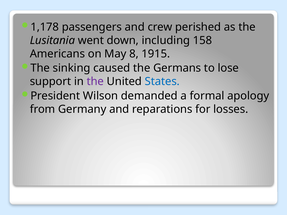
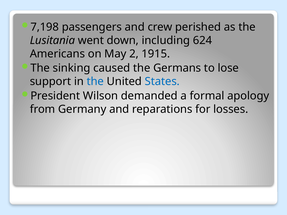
1,178: 1,178 -> 7,198
158: 158 -> 624
8: 8 -> 2
the at (95, 82) colour: purple -> blue
